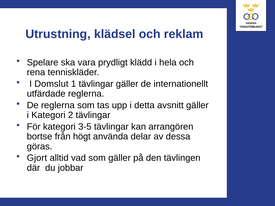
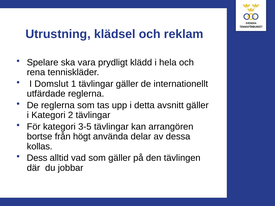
göras: göras -> kollas
Gjort: Gjort -> Dess
